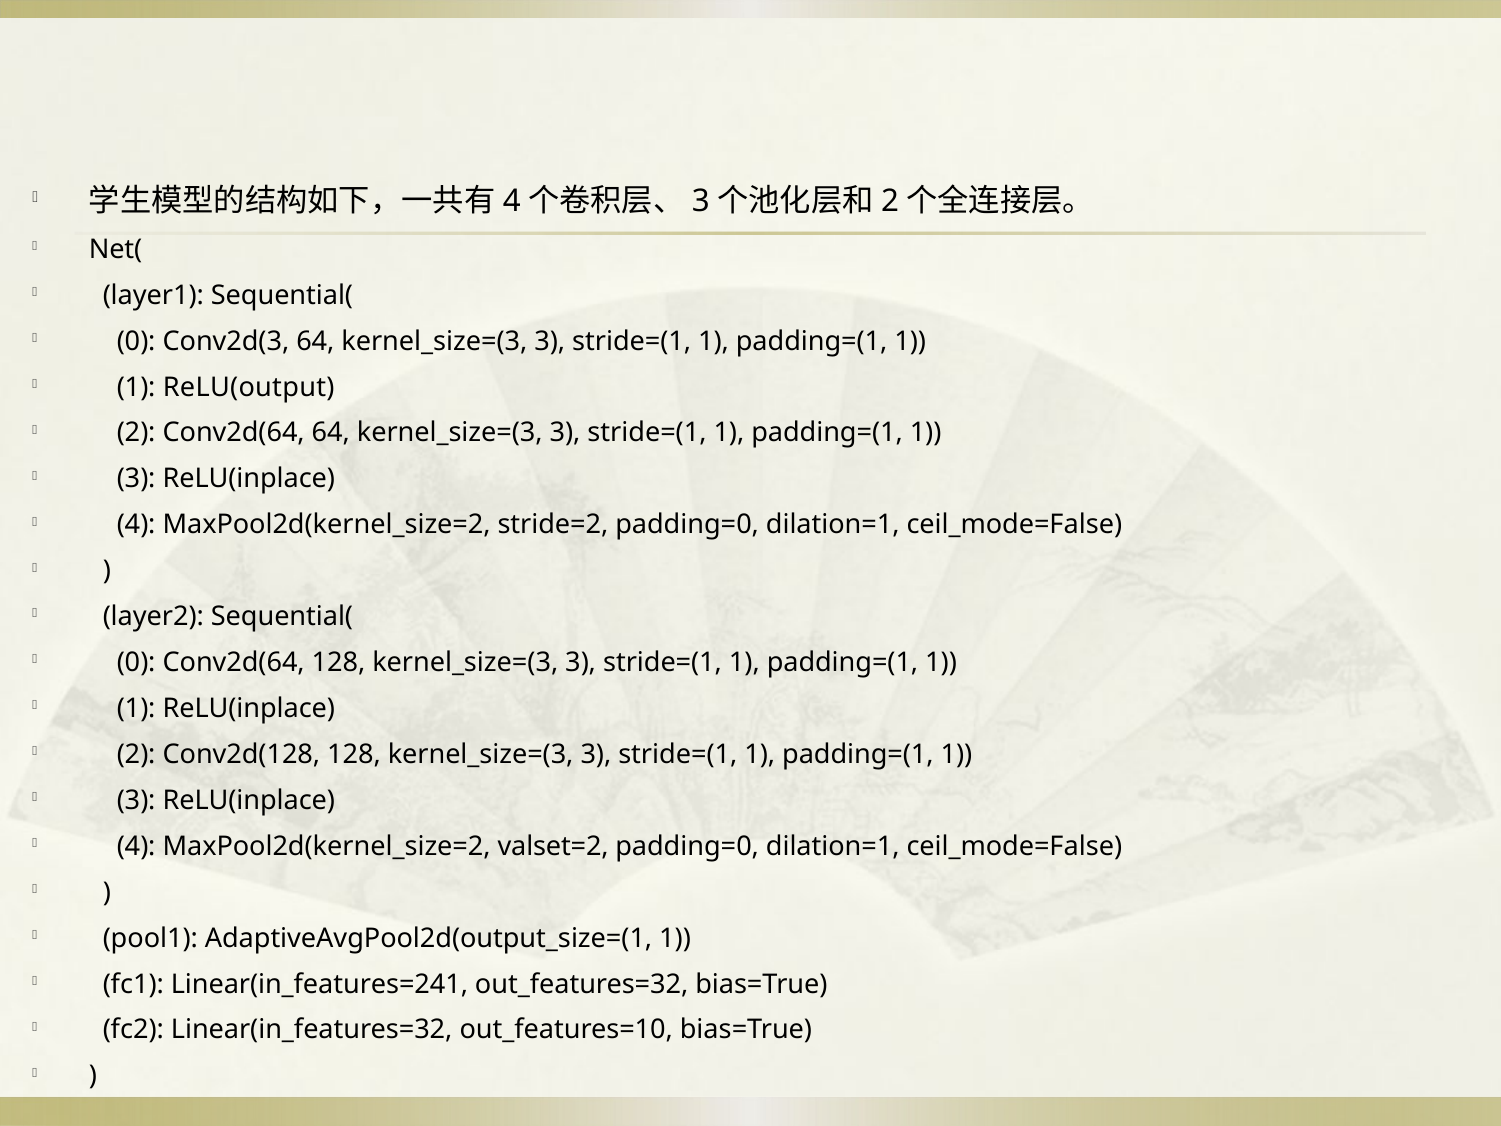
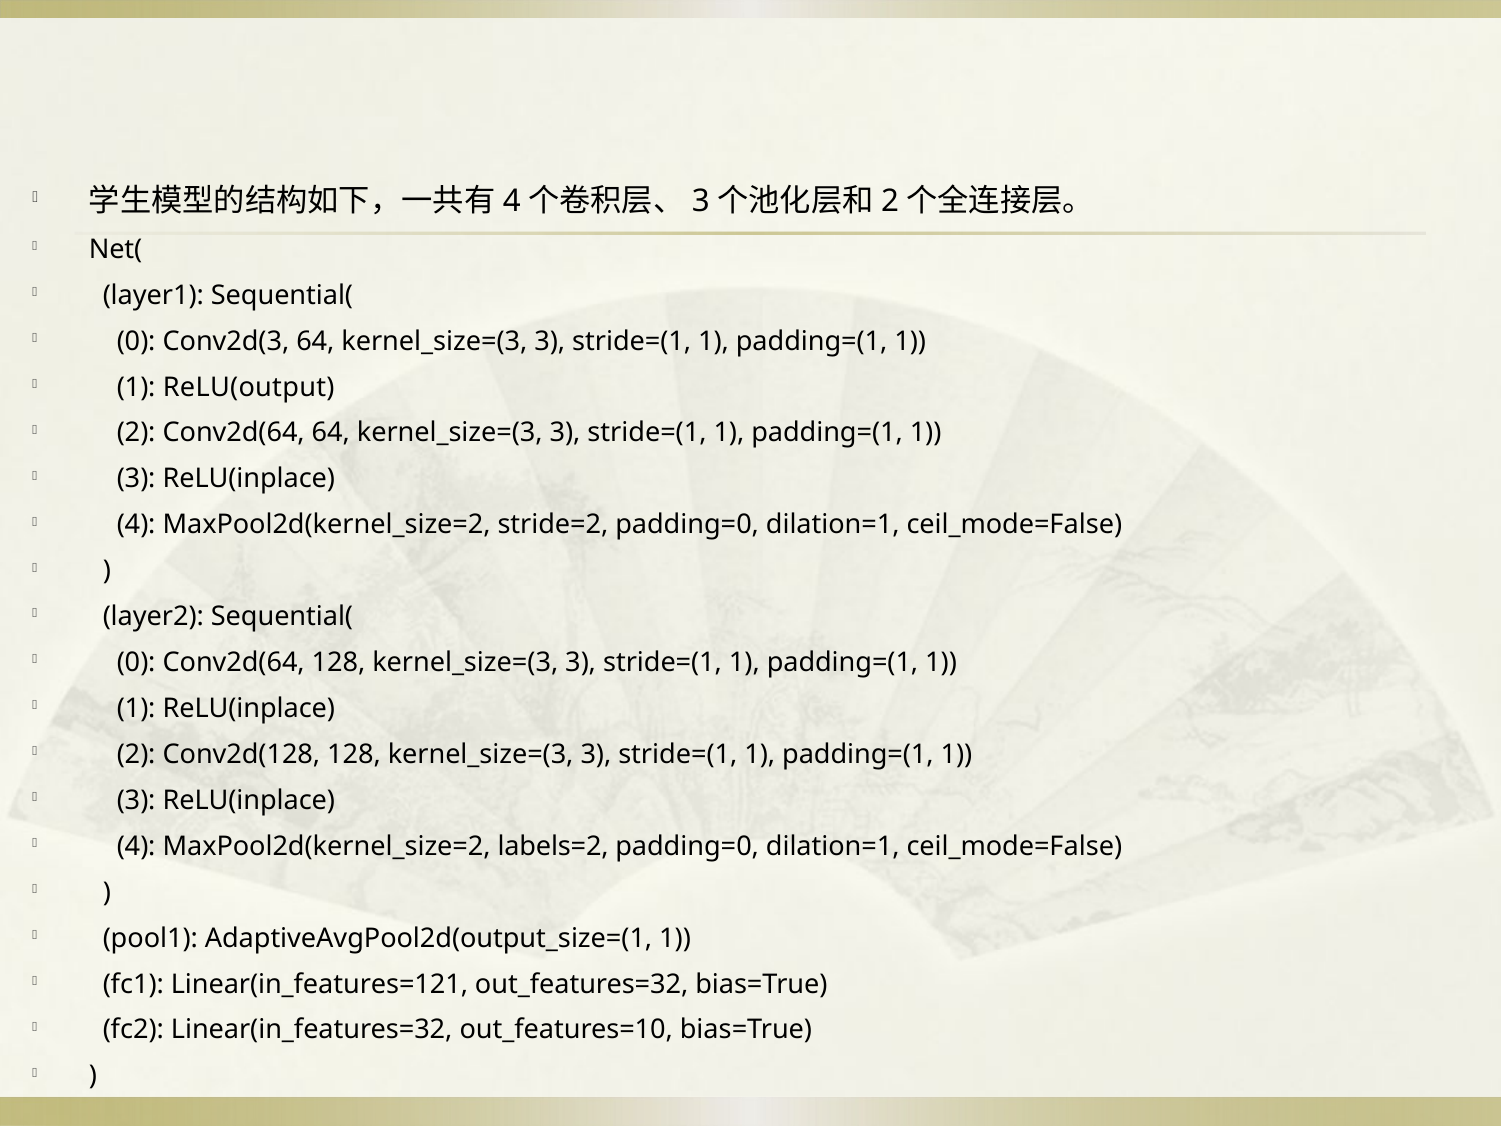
valset=2: valset=2 -> labels=2
Linear(in_features=241: Linear(in_features=241 -> Linear(in_features=121
